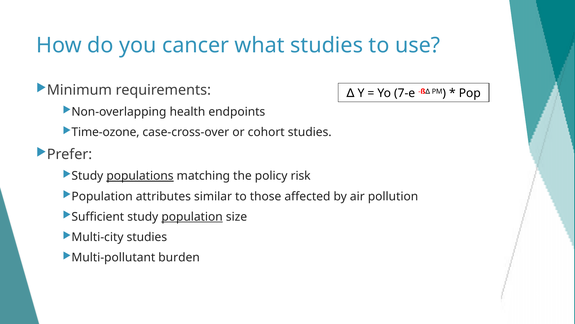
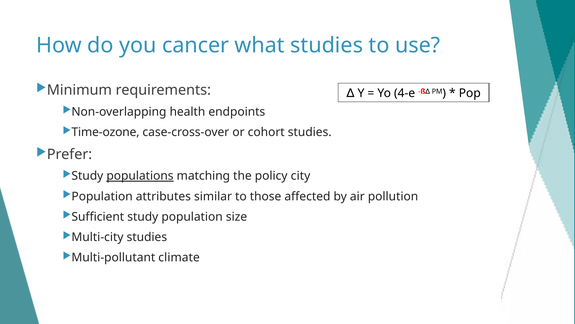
7-e: 7-e -> 4-e
risk: risk -> city
population at (192, 216) underline: present -> none
burden: burden -> climate
